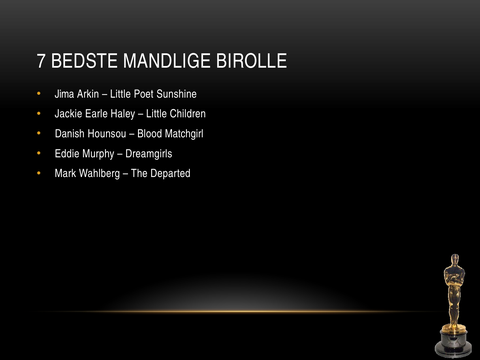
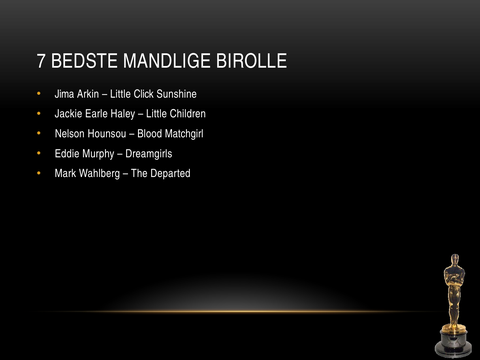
Poet: Poet -> Click
Danish: Danish -> Nelson
